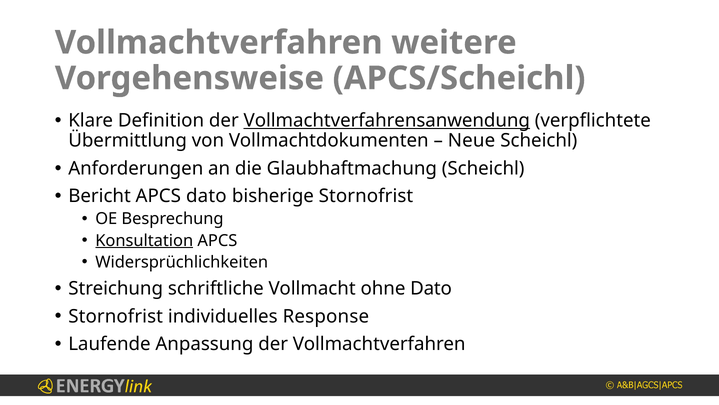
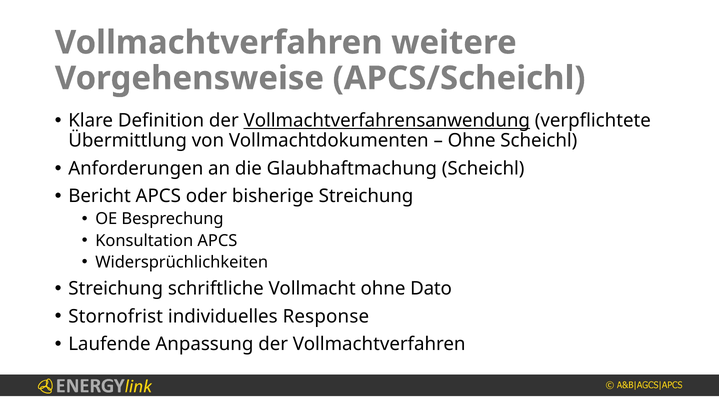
Neue at (472, 141): Neue -> Ohne
APCS dato: dato -> oder
bisherige Stornofrist: Stornofrist -> Streichung
Konsultation underline: present -> none
